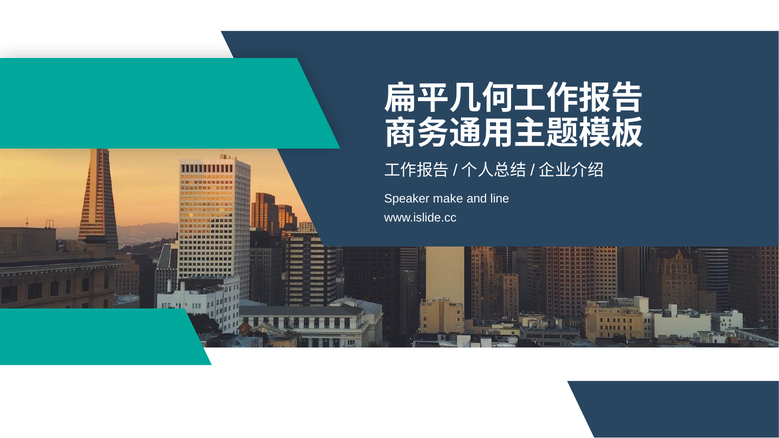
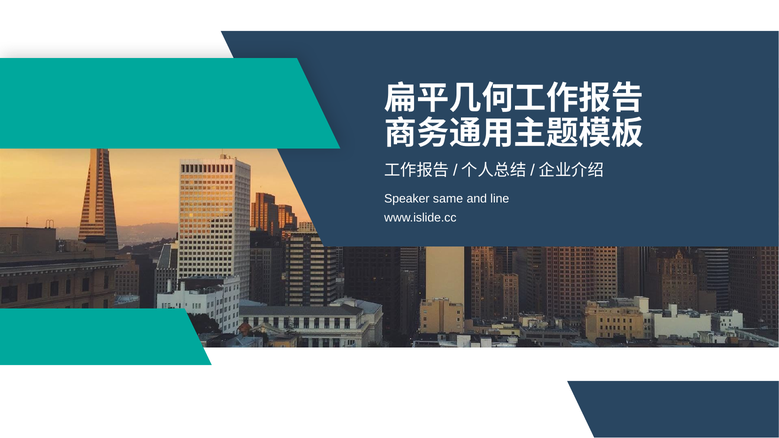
make: make -> same
